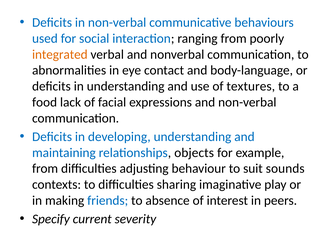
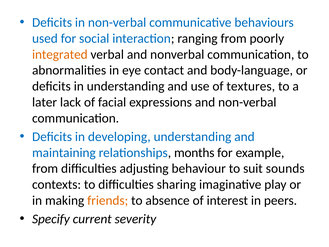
food: food -> later
objects: objects -> months
friends colour: blue -> orange
